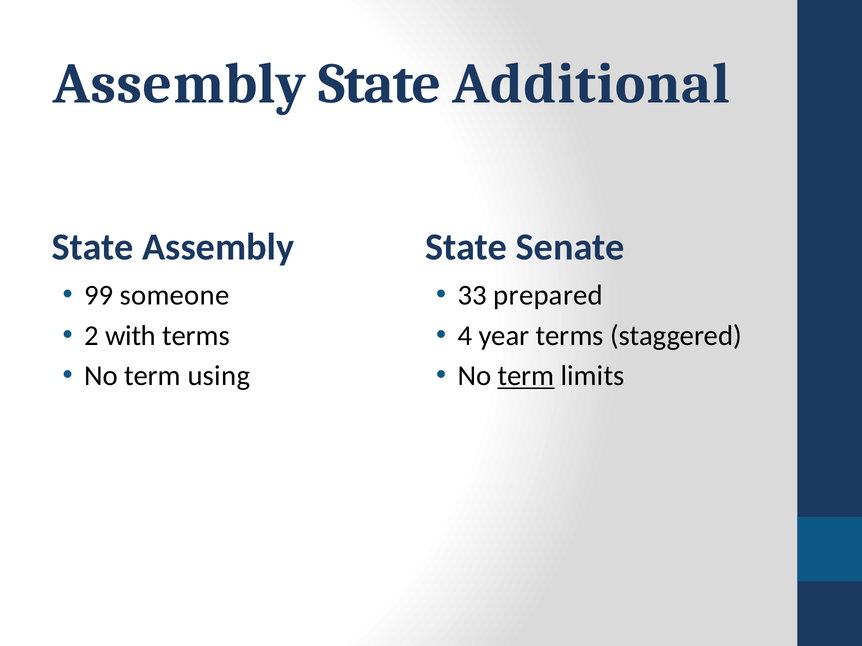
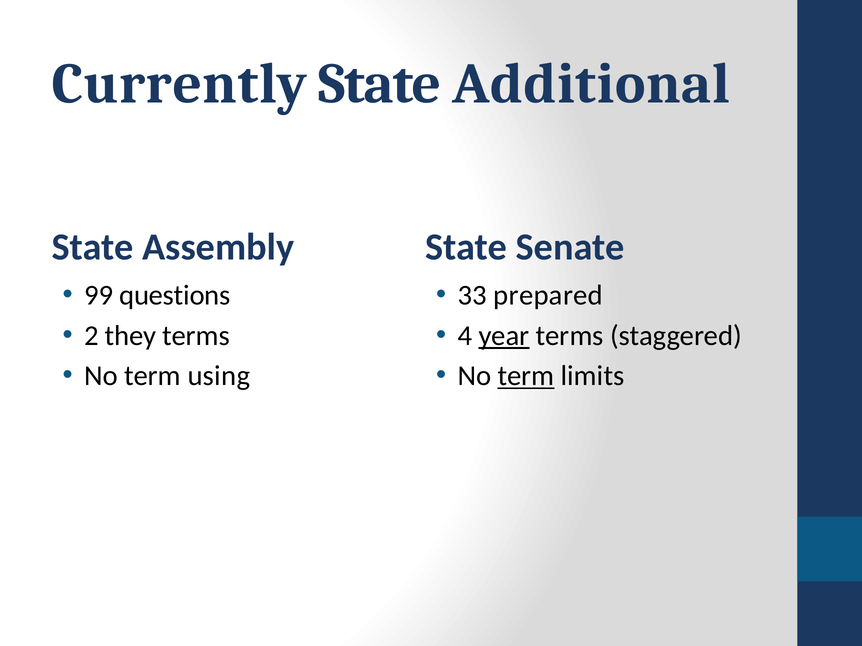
Assembly at (180, 84): Assembly -> Currently
someone: someone -> questions
with: with -> they
year underline: none -> present
